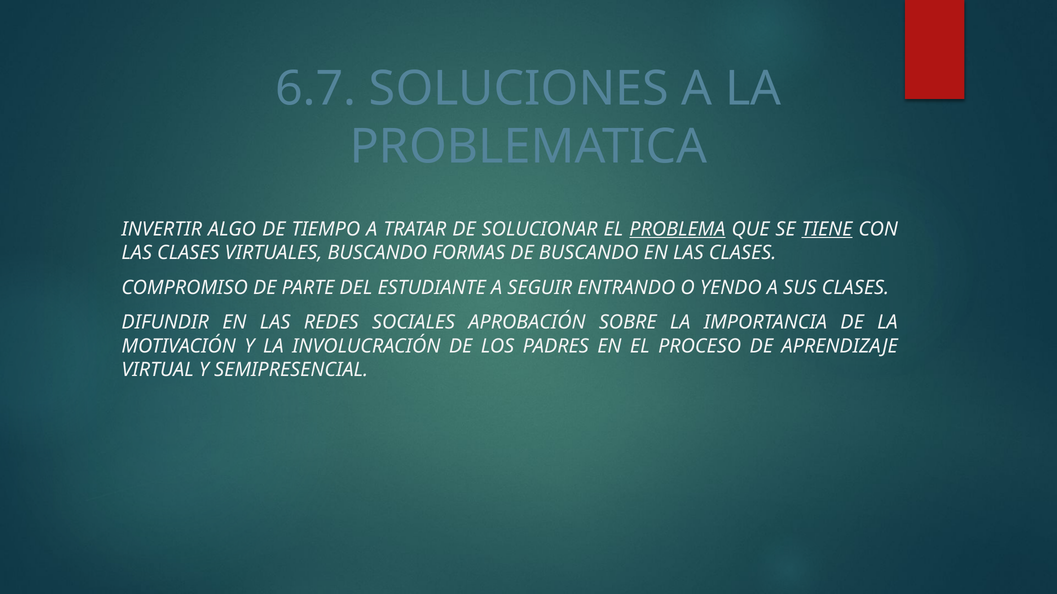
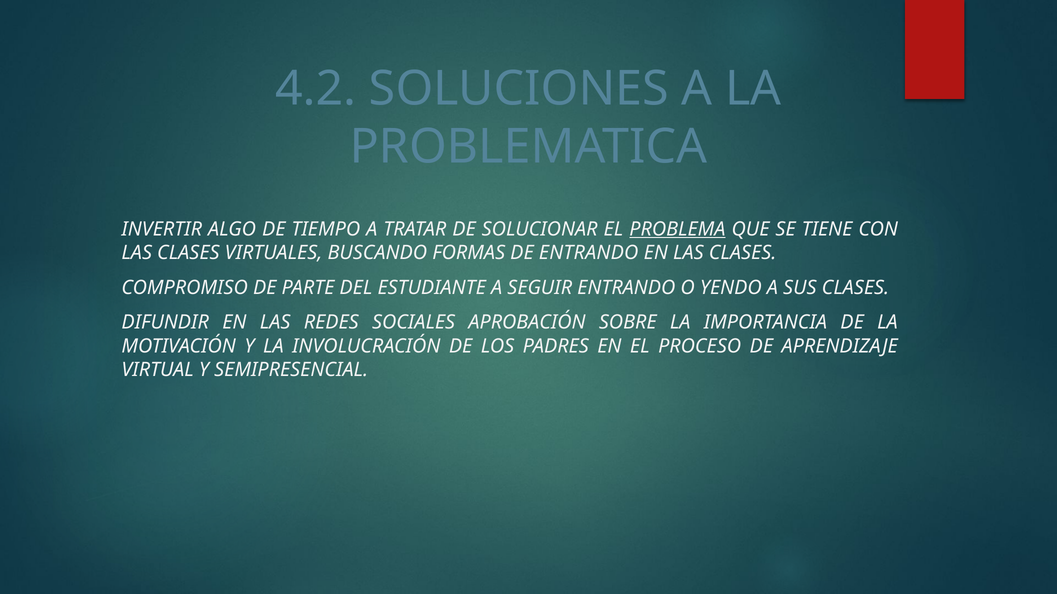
6.7: 6.7 -> 4.2
TIENE underline: present -> none
DE BUSCANDO: BUSCANDO -> ENTRANDO
